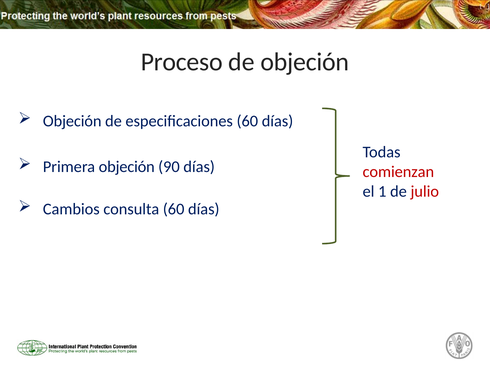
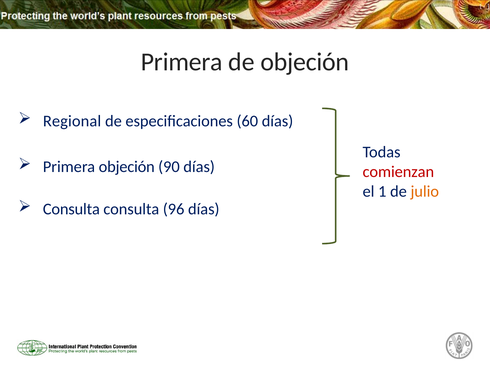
Proceso at (182, 62): Proceso -> Primera
Objeción at (72, 121): Objeción -> Regional
julio colour: red -> orange
Cambios at (71, 209): Cambios -> Consulta
consulta 60: 60 -> 96
